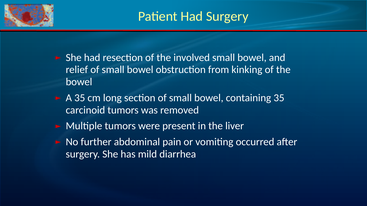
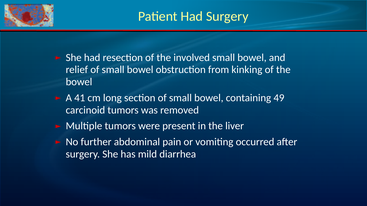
A 35: 35 -> 41
containing 35: 35 -> 49
